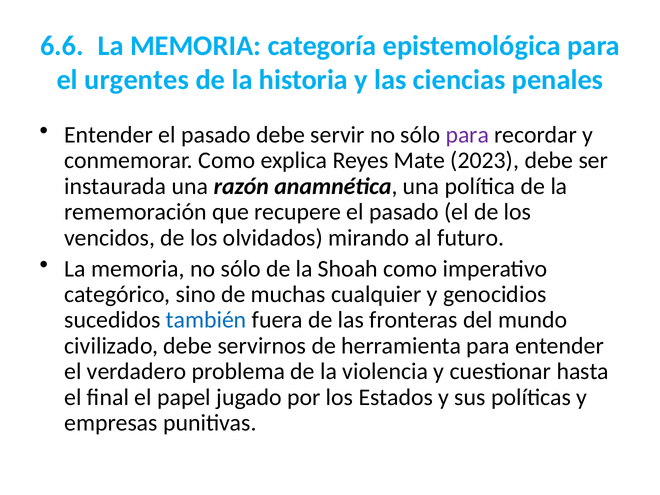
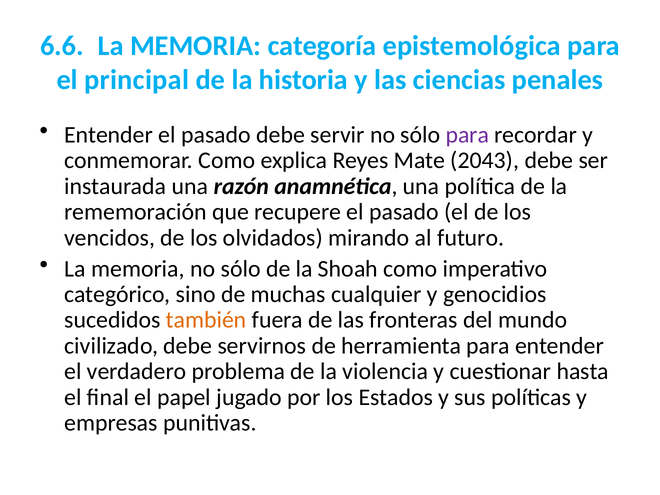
urgentes: urgentes -> principal
2023: 2023 -> 2043
también colour: blue -> orange
